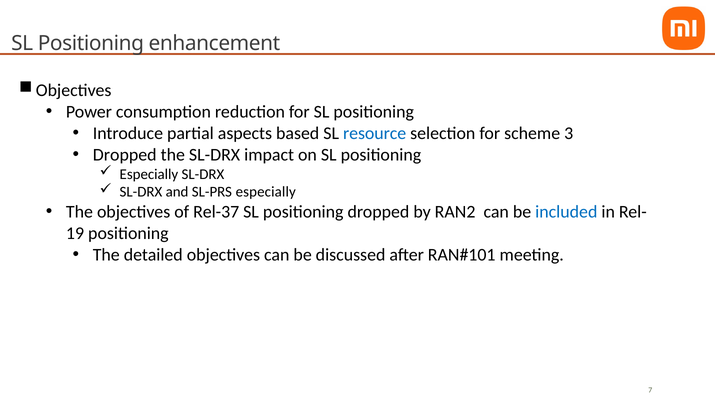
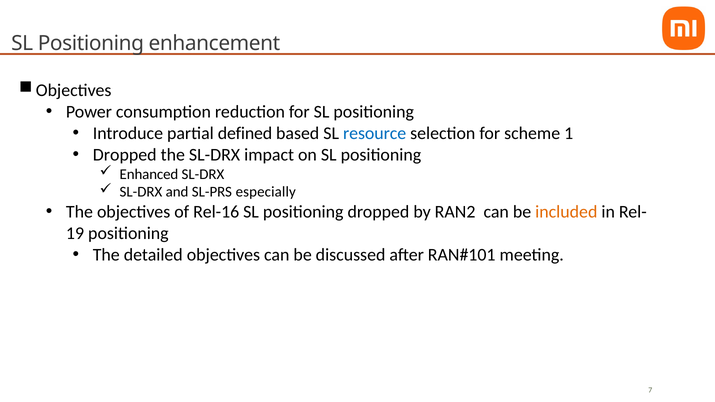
aspects: aspects -> defined
3: 3 -> 1
Especially at (149, 174): Especially -> Enhanced
Rel-37: Rel-37 -> Rel-16
included colour: blue -> orange
